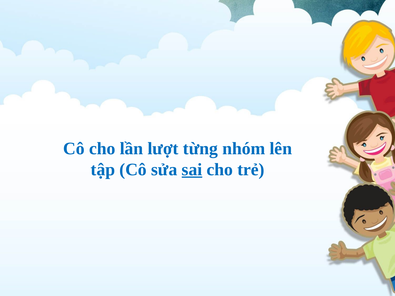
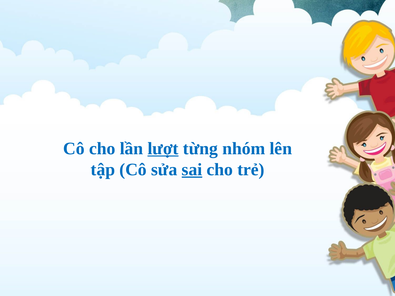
lượt underline: none -> present
